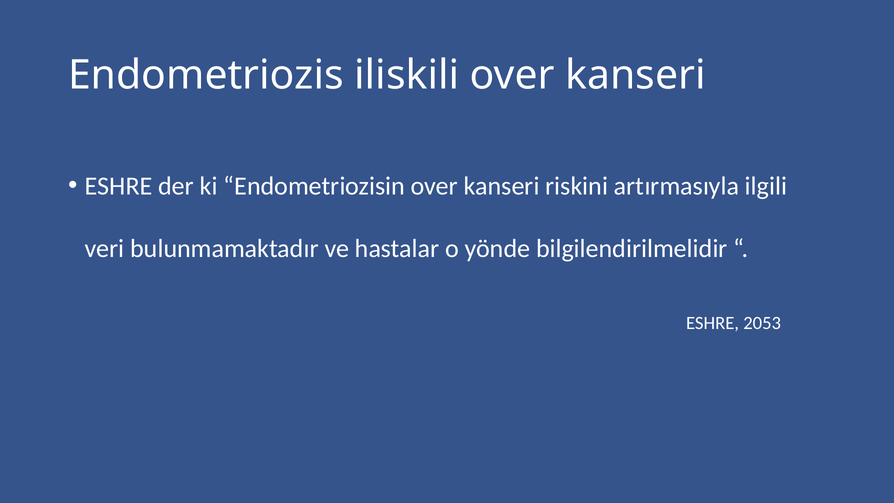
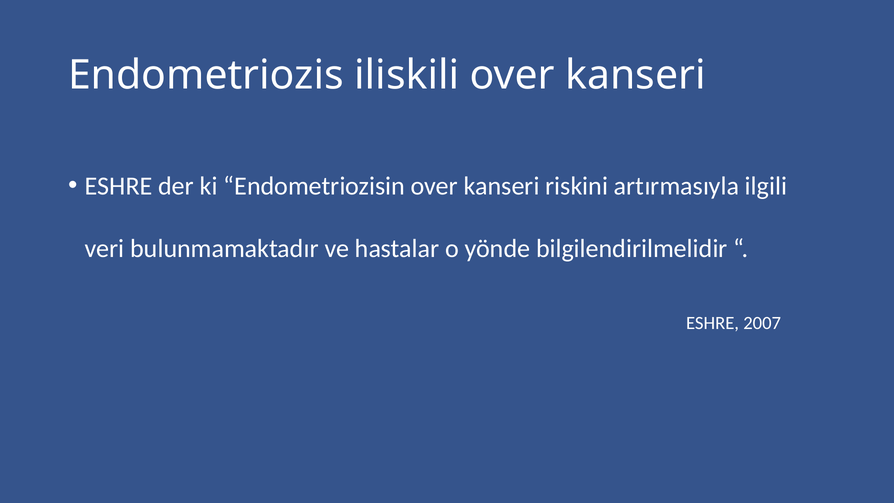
2053: 2053 -> 2007
